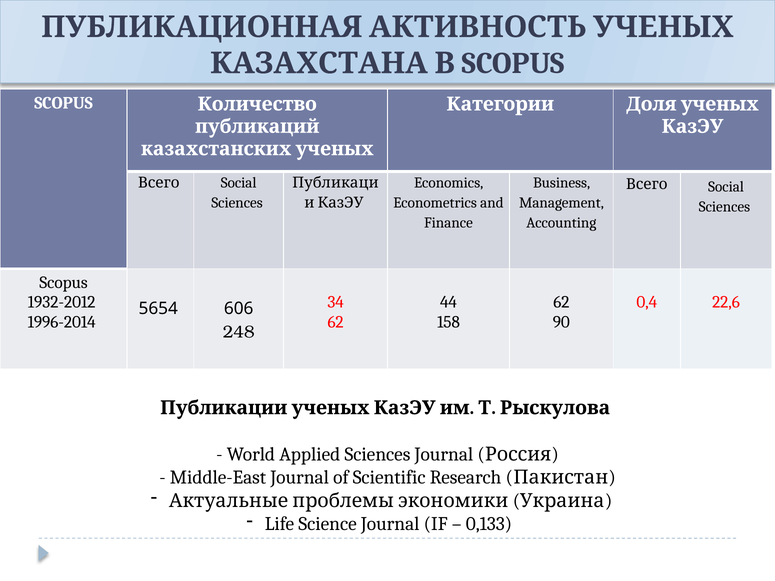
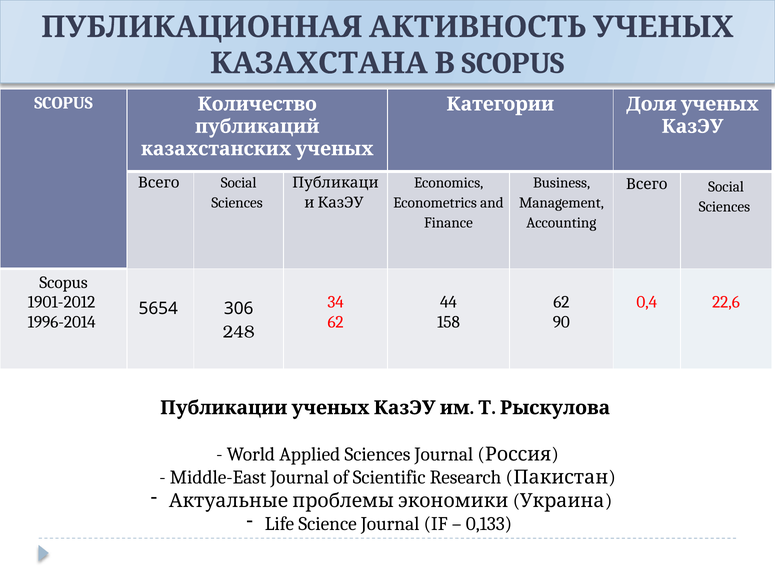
1932-2012: 1932-2012 -> 1901-2012
606: 606 -> 306
